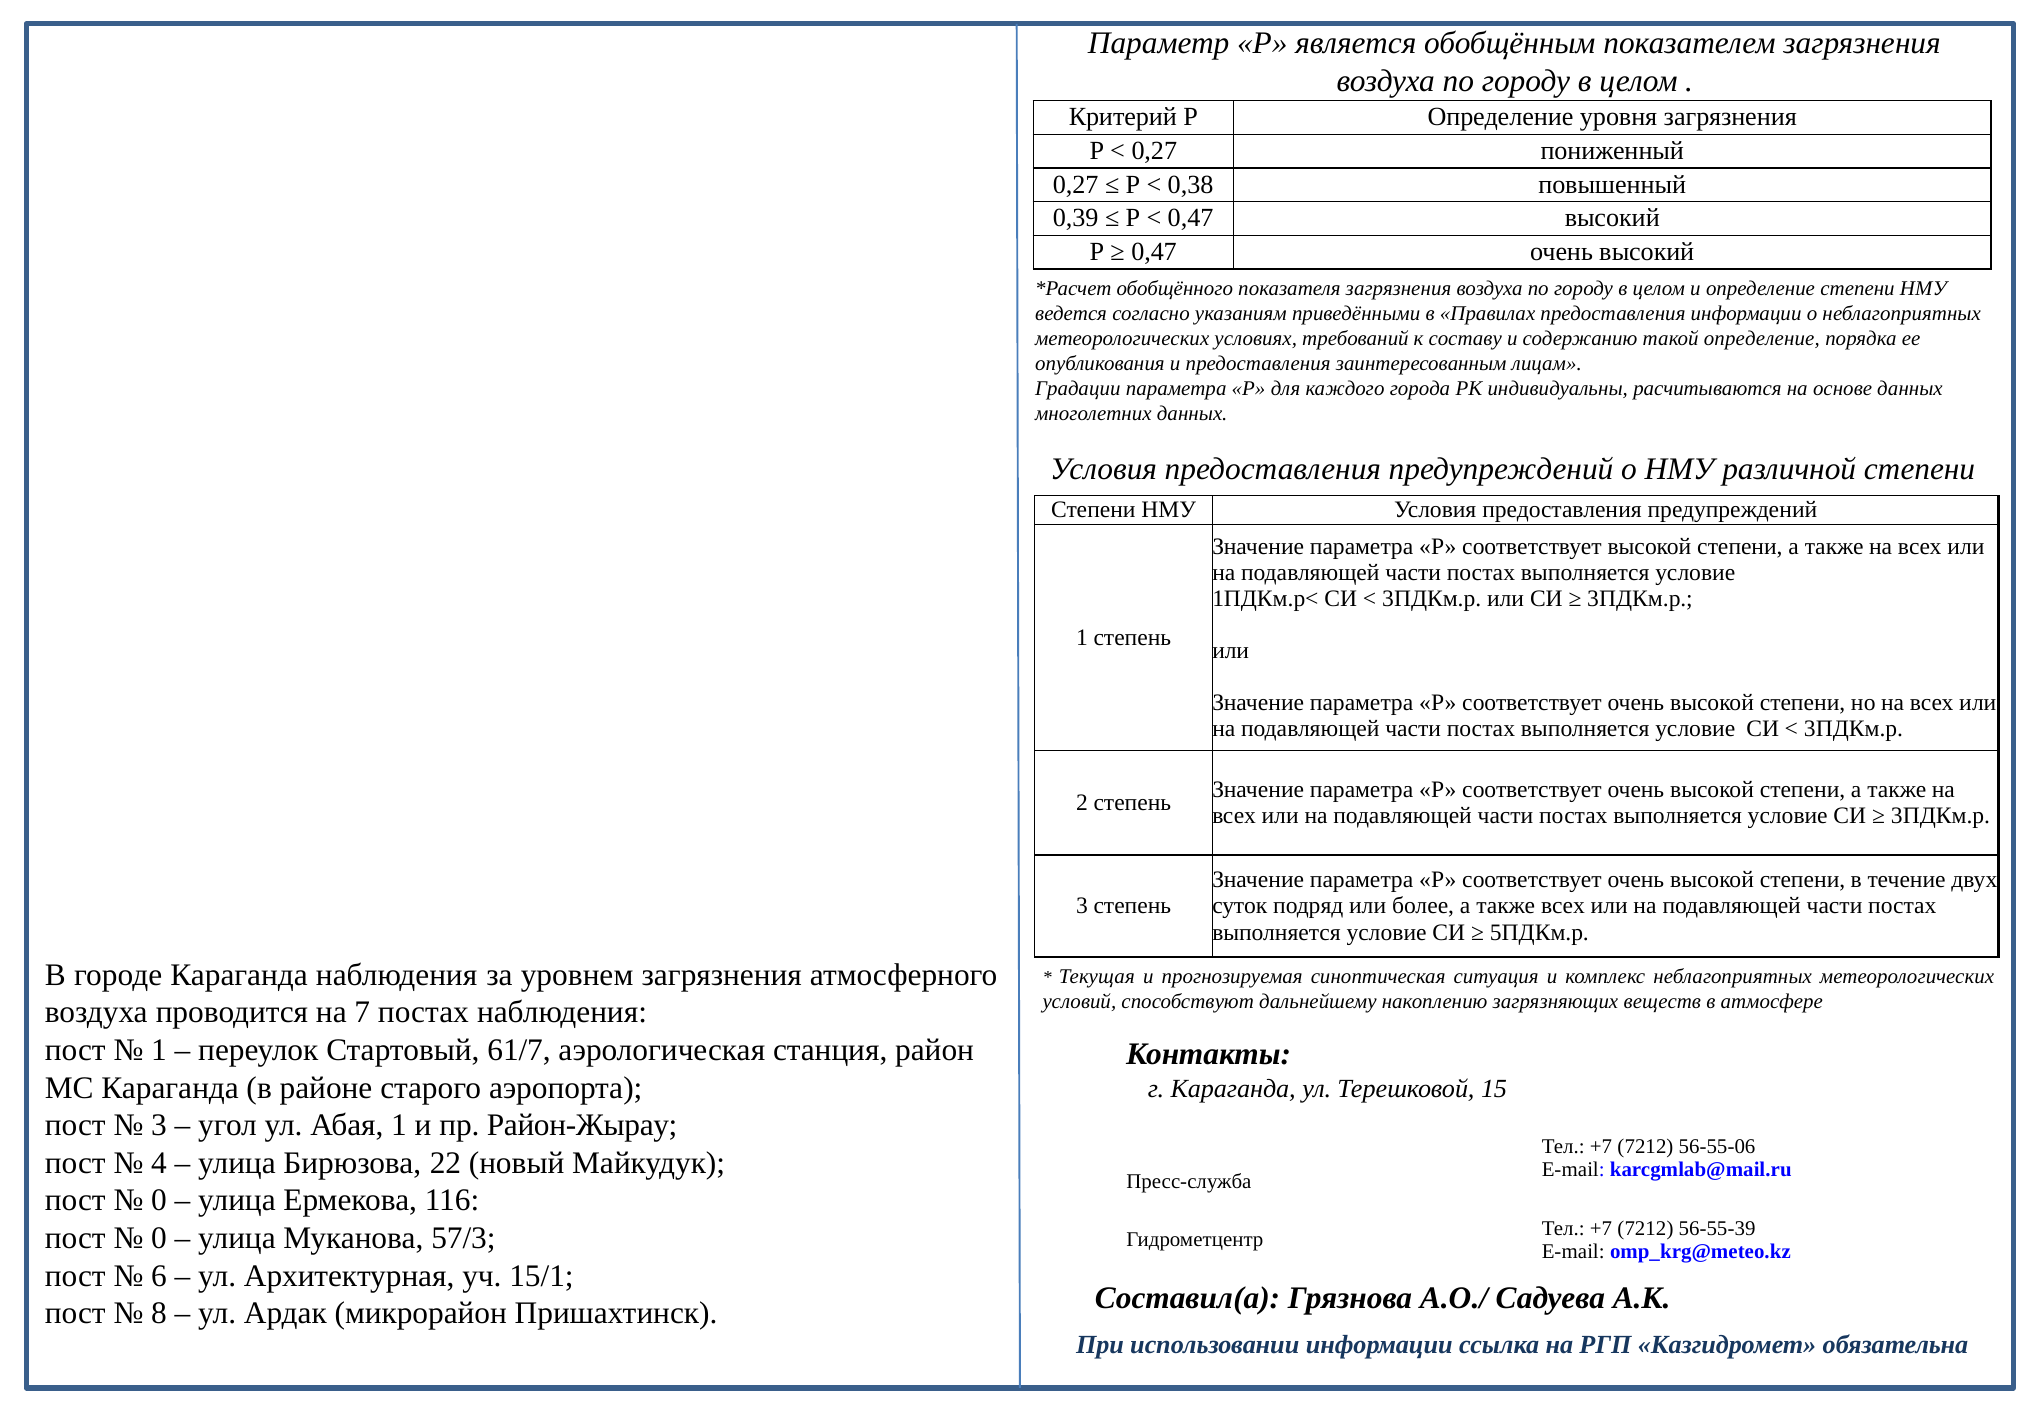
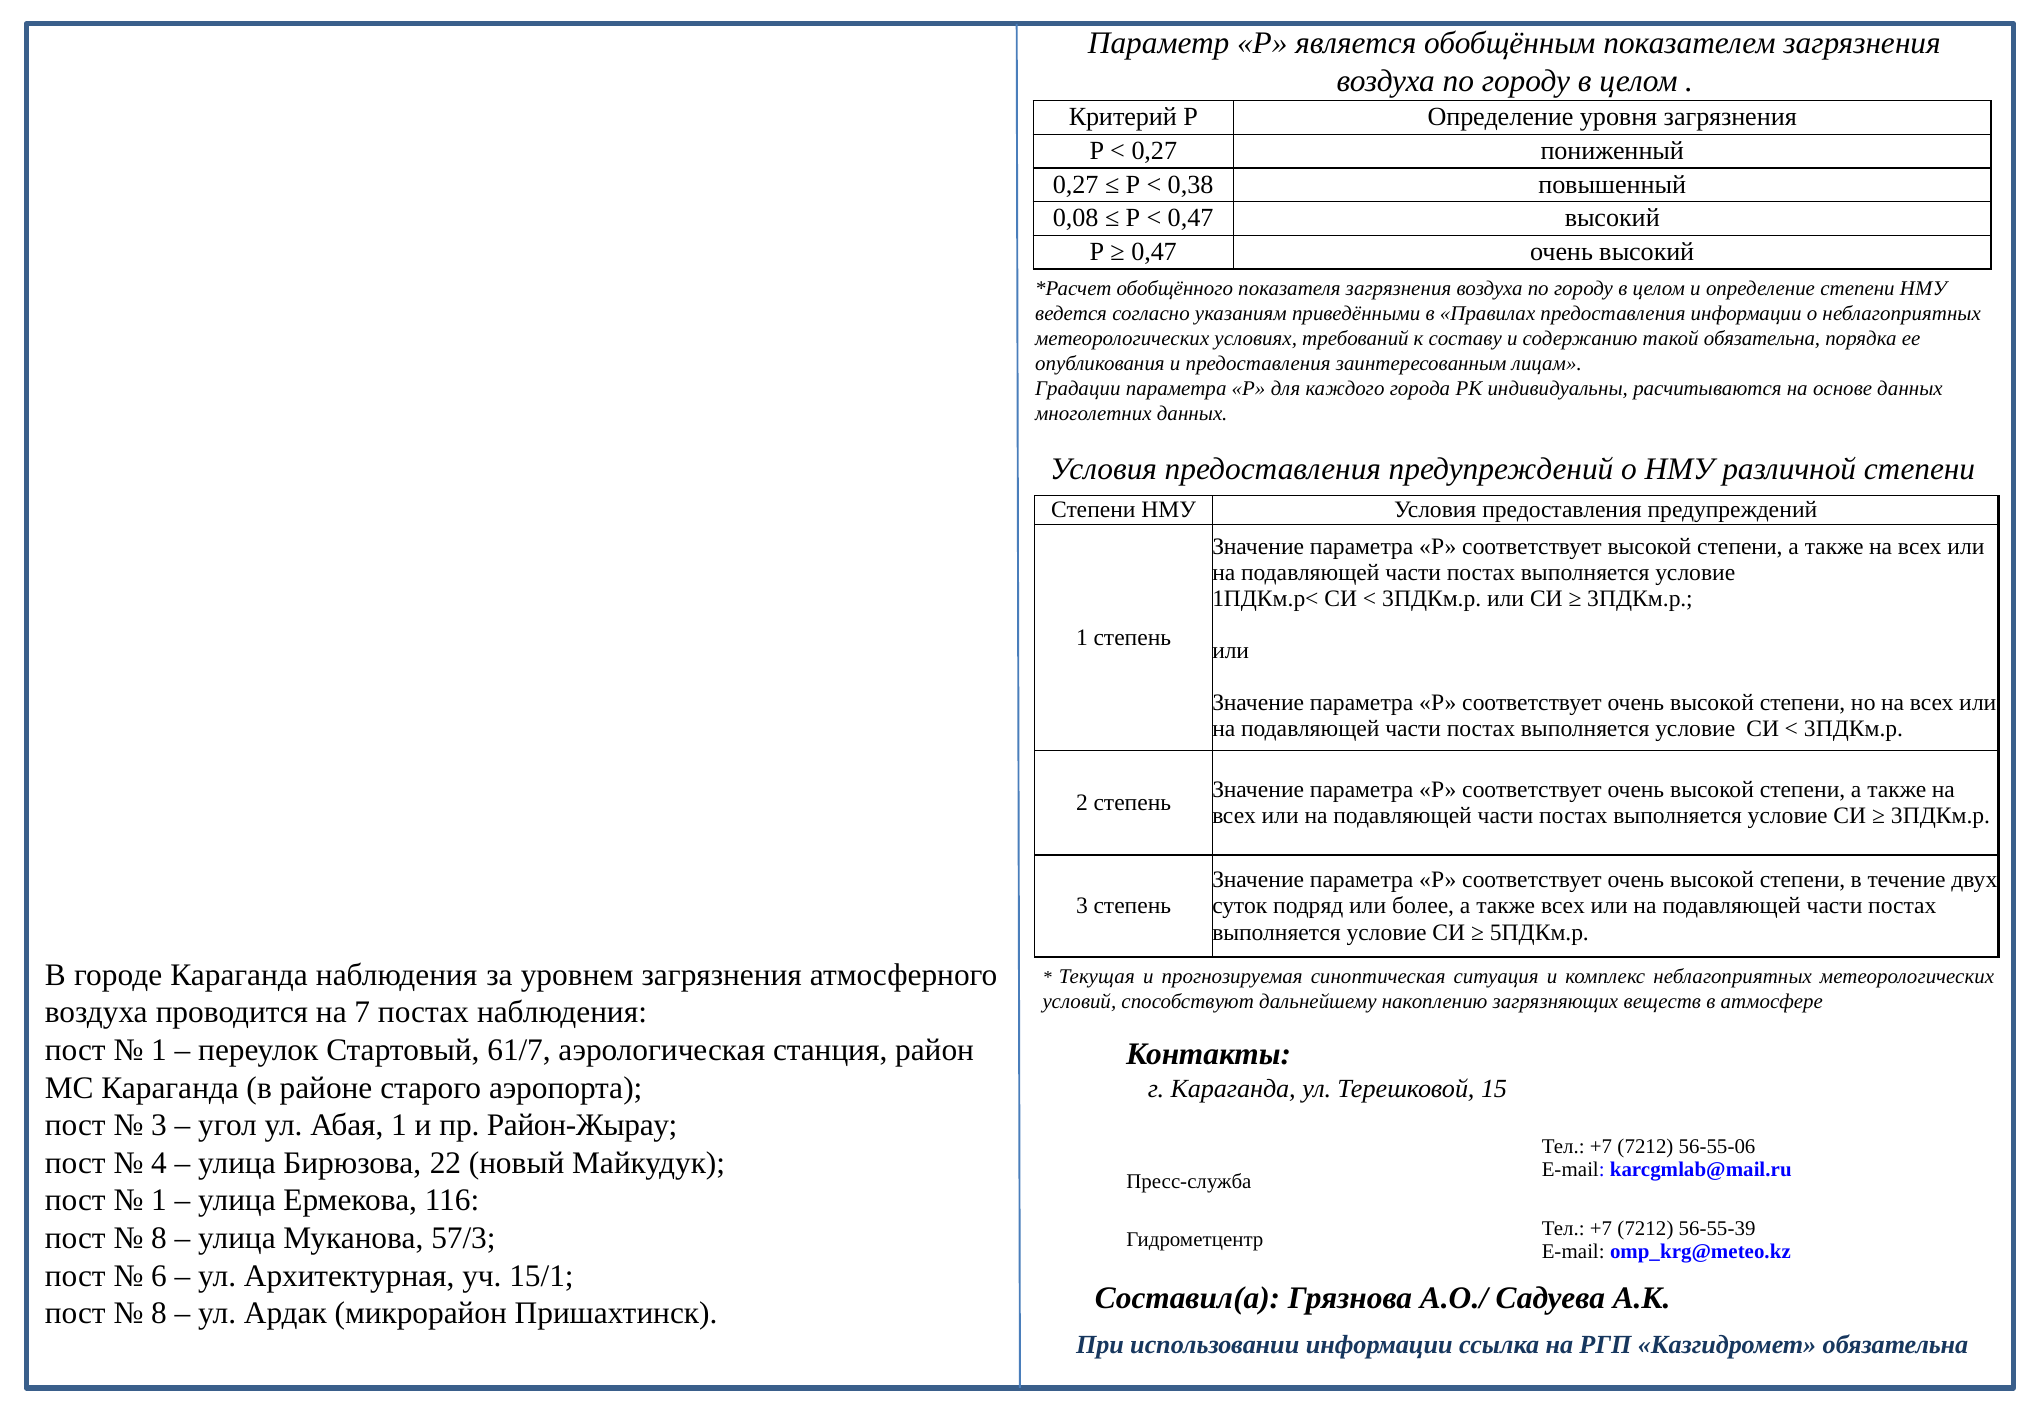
0,39: 0,39 -> 0,08
такой определение: определение -> обязательна
0 at (159, 1201): 0 -> 1
0 at (159, 1239): 0 -> 8
